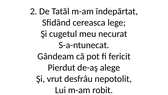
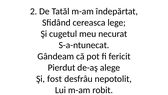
vrut: vrut -> fost
